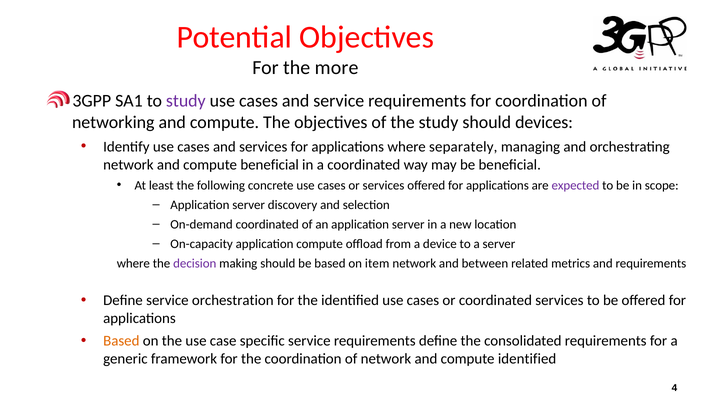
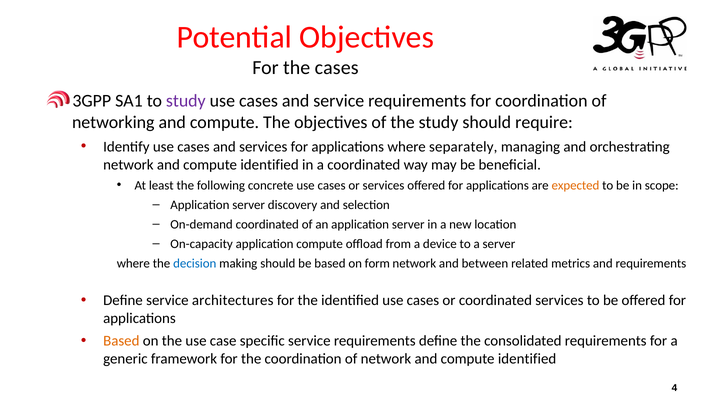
the more: more -> cases
devices: devices -> require
beneficial at (270, 165): beneficial -> identified
expected colour: purple -> orange
decision colour: purple -> blue
item: item -> form
orchestration: orchestration -> architectures
